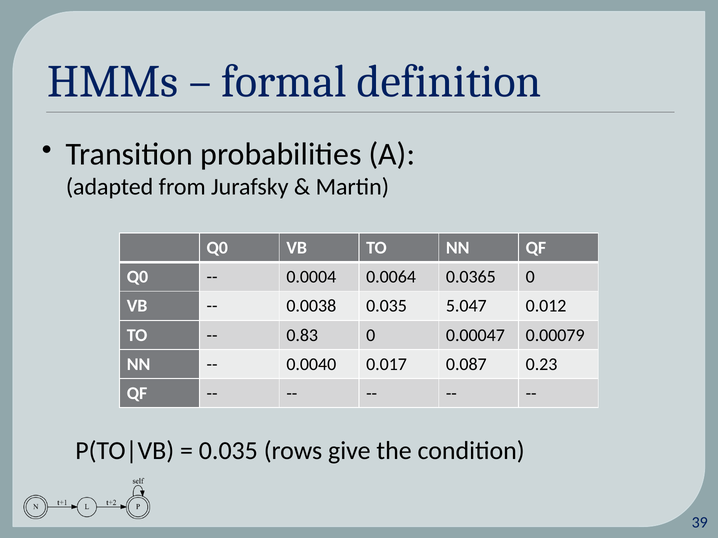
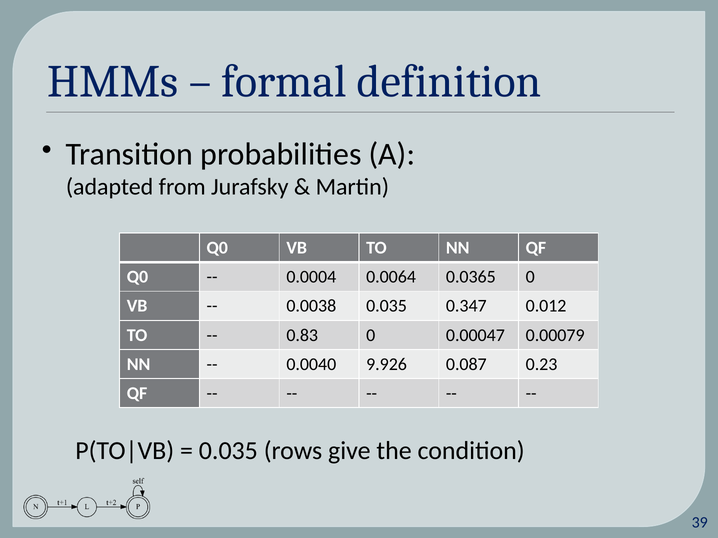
5.047: 5.047 -> 0.347
0.017: 0.017 -> 9.926
